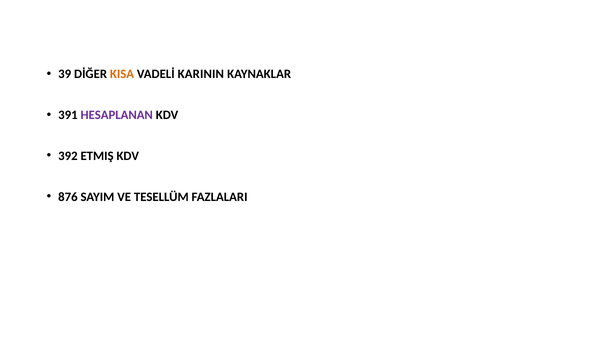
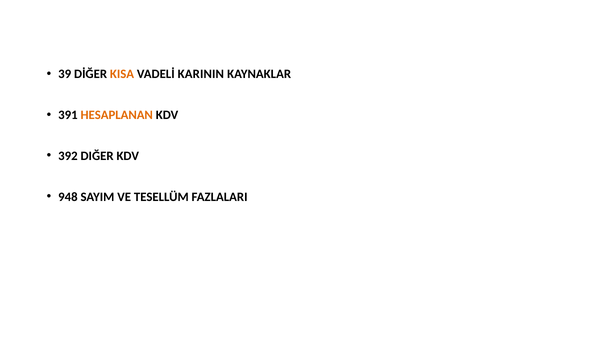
HESAPLANAN colour: purple -> orange
ETMIŞ: ETMIŞ -> DIĞER
876: 876 -> 948
